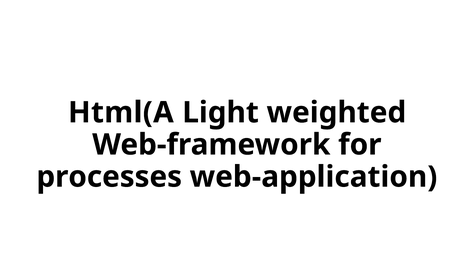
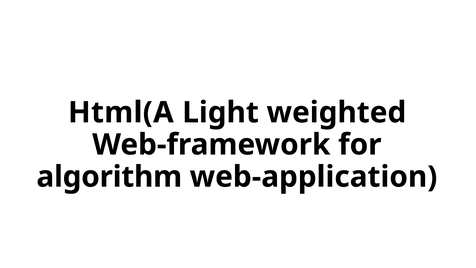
processes: processes -> algorithm
